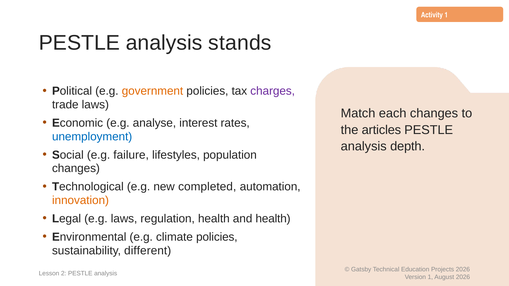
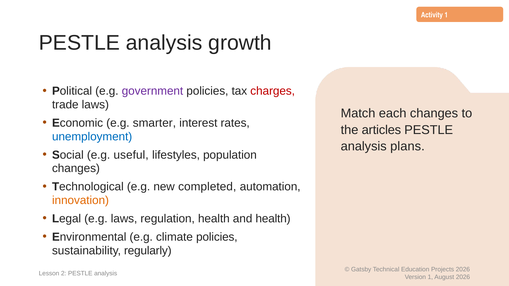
stands: stands -> growth
government colour: orange -> purple
charges colour: purple -> red
analyse: analyse -> smarter
depth: depth -> plans
failure: failure -> useful
different: different -> regularly
